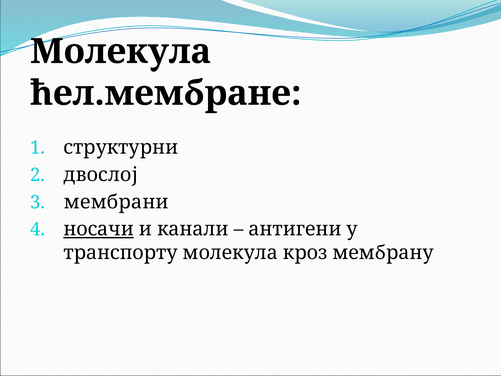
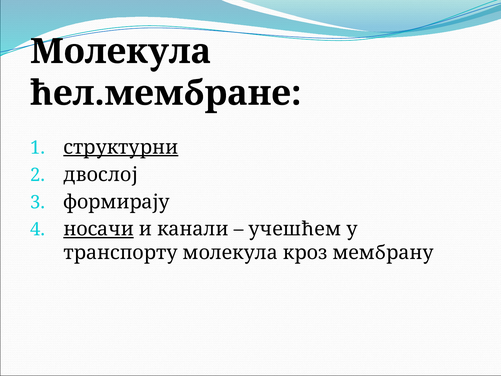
структурни underline: none -> present
мембрани: мембрани -> формирају
антигени: антигени -> учешћем
